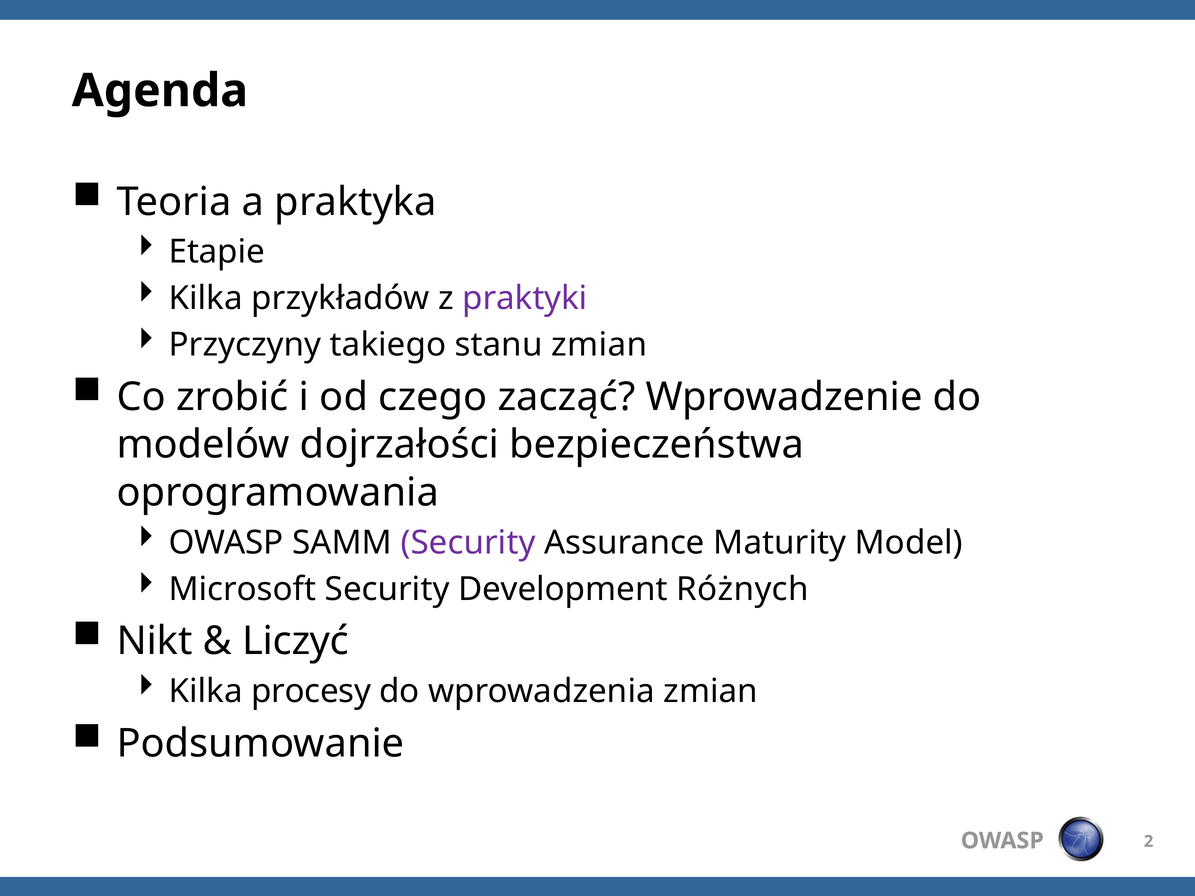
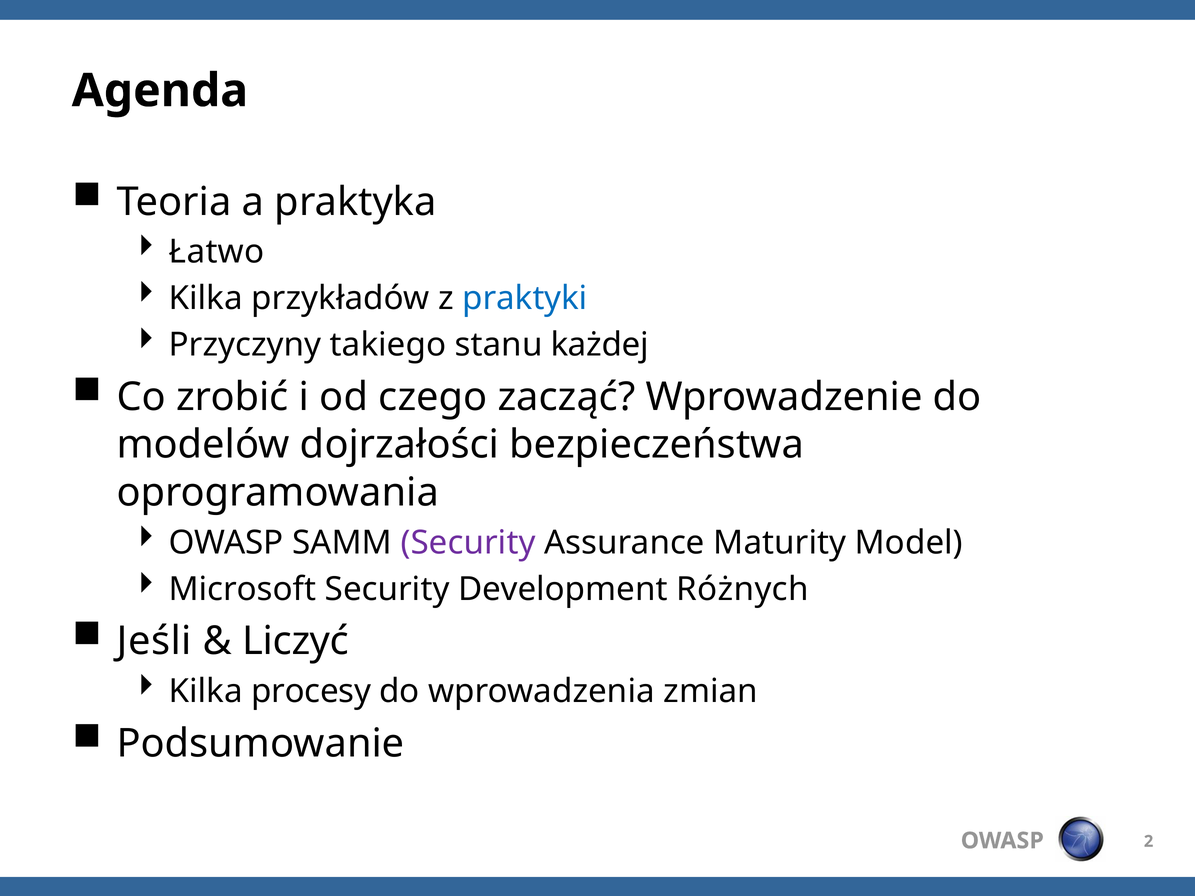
Etapie: Etapie -> Łatwo
praktyki colour: purple -> blue
stanu zmian: zmian -> każdej
Nikt: Nikt -> Jeśli
